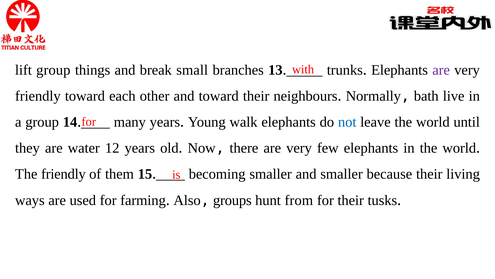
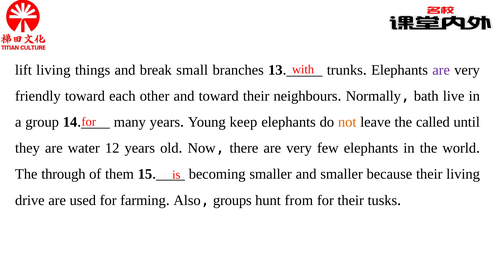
lift group: group -> living
walk: walk -> keep
not colour: blue -> orange
leave the world: world -> called
The friendly: friendly -> through
ways: ways -> drive
